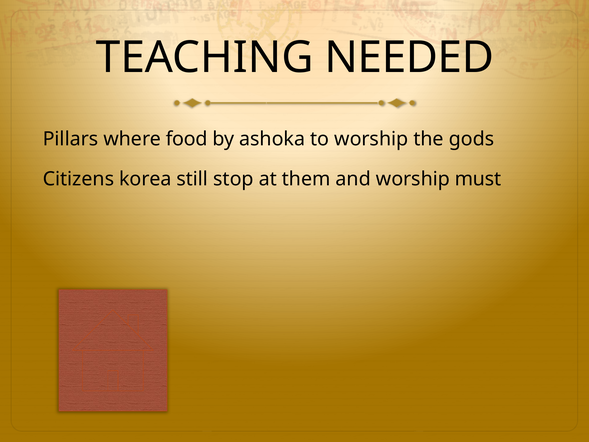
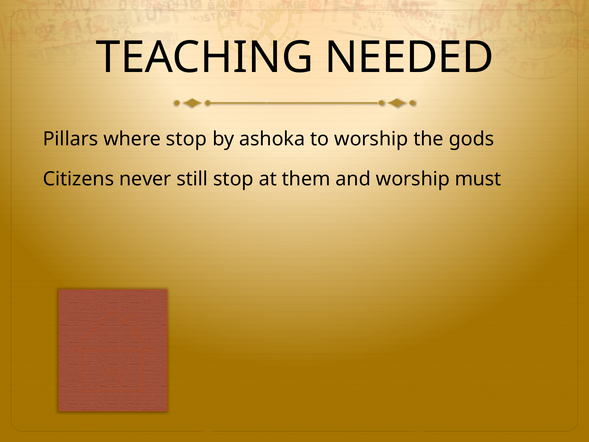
where food: food -> stop
korea: korea -> never
